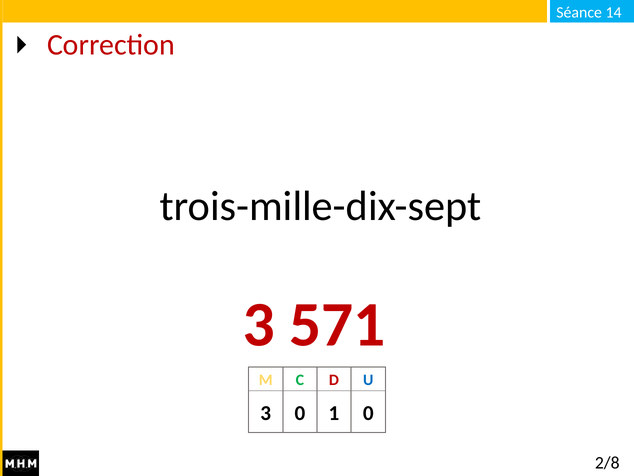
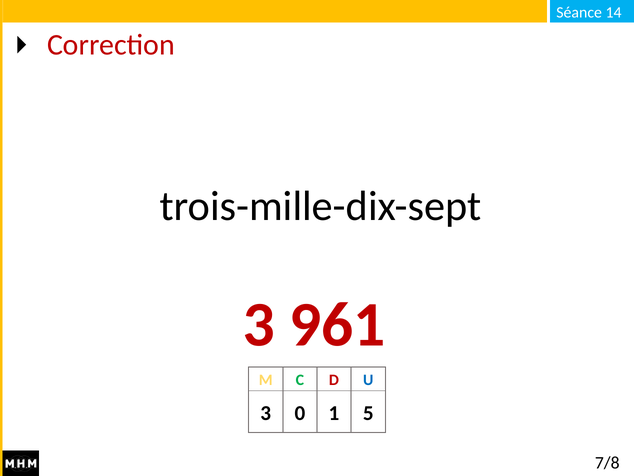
571: 571 -> 961
1 0: 0 -> 5
2/8: 2/8 -> 7/8
